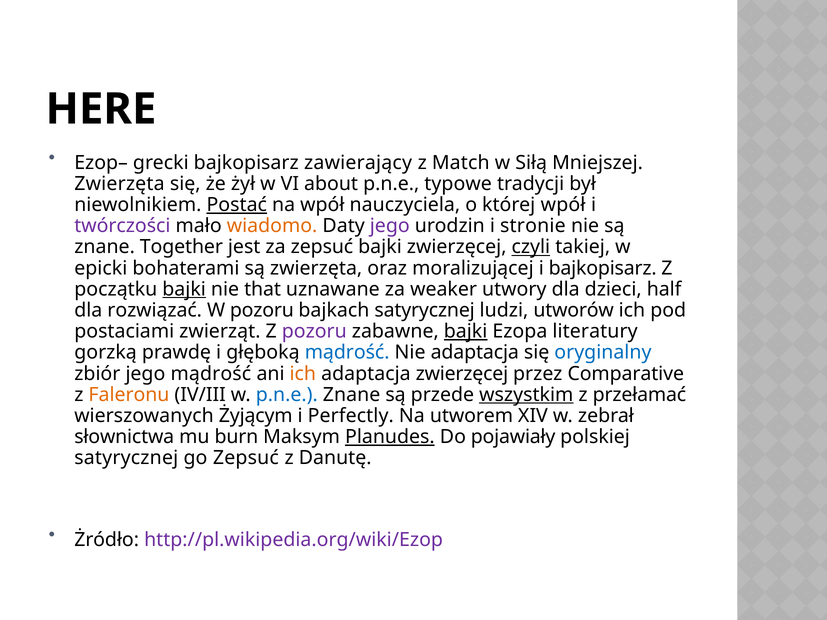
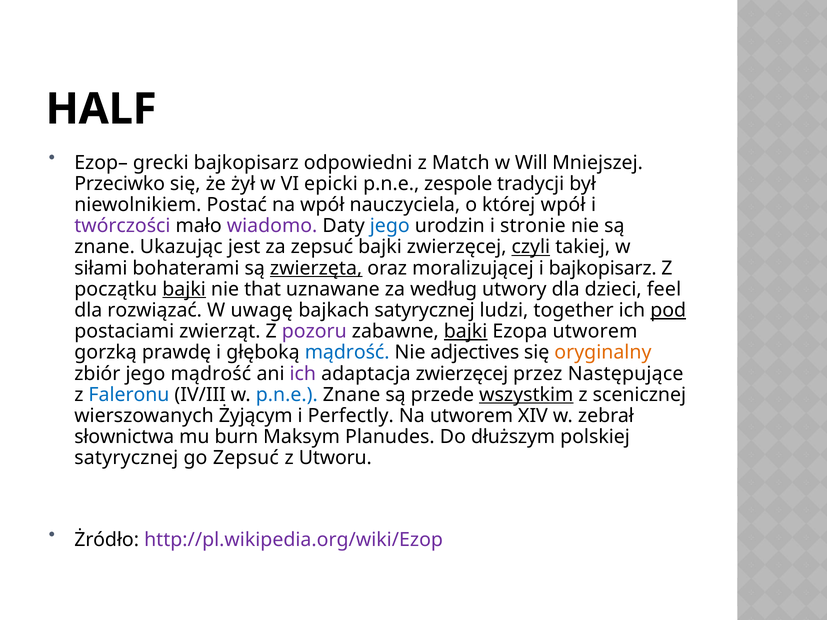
HERE: HERE -> HALF
zawierający: zawierający -> odpowiedni
Siłą: Siłą -> Will
Zwierzęta at (119, 184): Zwierzęta -> Przeciwko
about: about -> epicki
typowe: typowe -> zespole
Postać underline: present -> none
wiadomo colour: orange -> purple
jego at (390, 226) colour: purple -> blue
Together: Together -> Ukazując
epicki: epicki -> siłami
zwierzęta at (316, 268) underline: none -> present
weaker: weaker -> według
half: half -> feel
W pozoru: pozoru -> uwagę
utworów: utworów -> together
pod underline: none -> present
Ezopa literatury: literatury -> utworem
Nie adaptacja: adaptacja -> adjectives
oryginalny colour: blue -> orange
ich at (303, 374) colour: orange -> purple
Comparative: Comparative -> Następujące
Faleronu colour: orange -> blue
przełamać: przełamać -> scenicznej
Planudes underline: present -> none
pojawiały: pojawiały -> dłuższym
Danutę: Danutę -> Utworu
